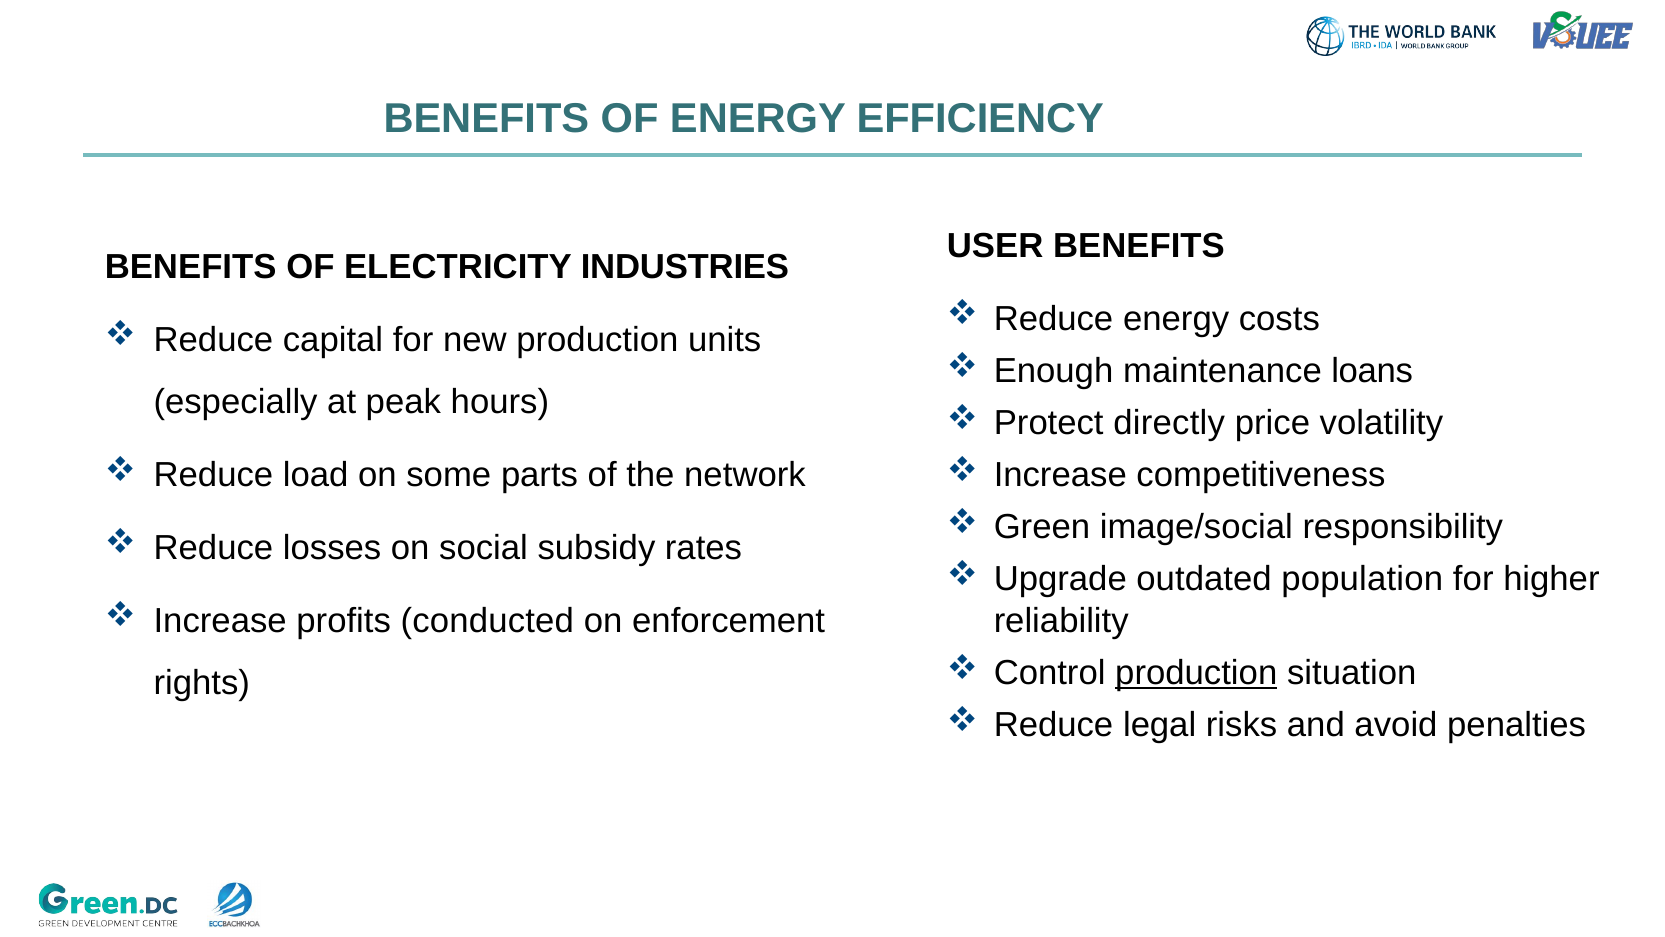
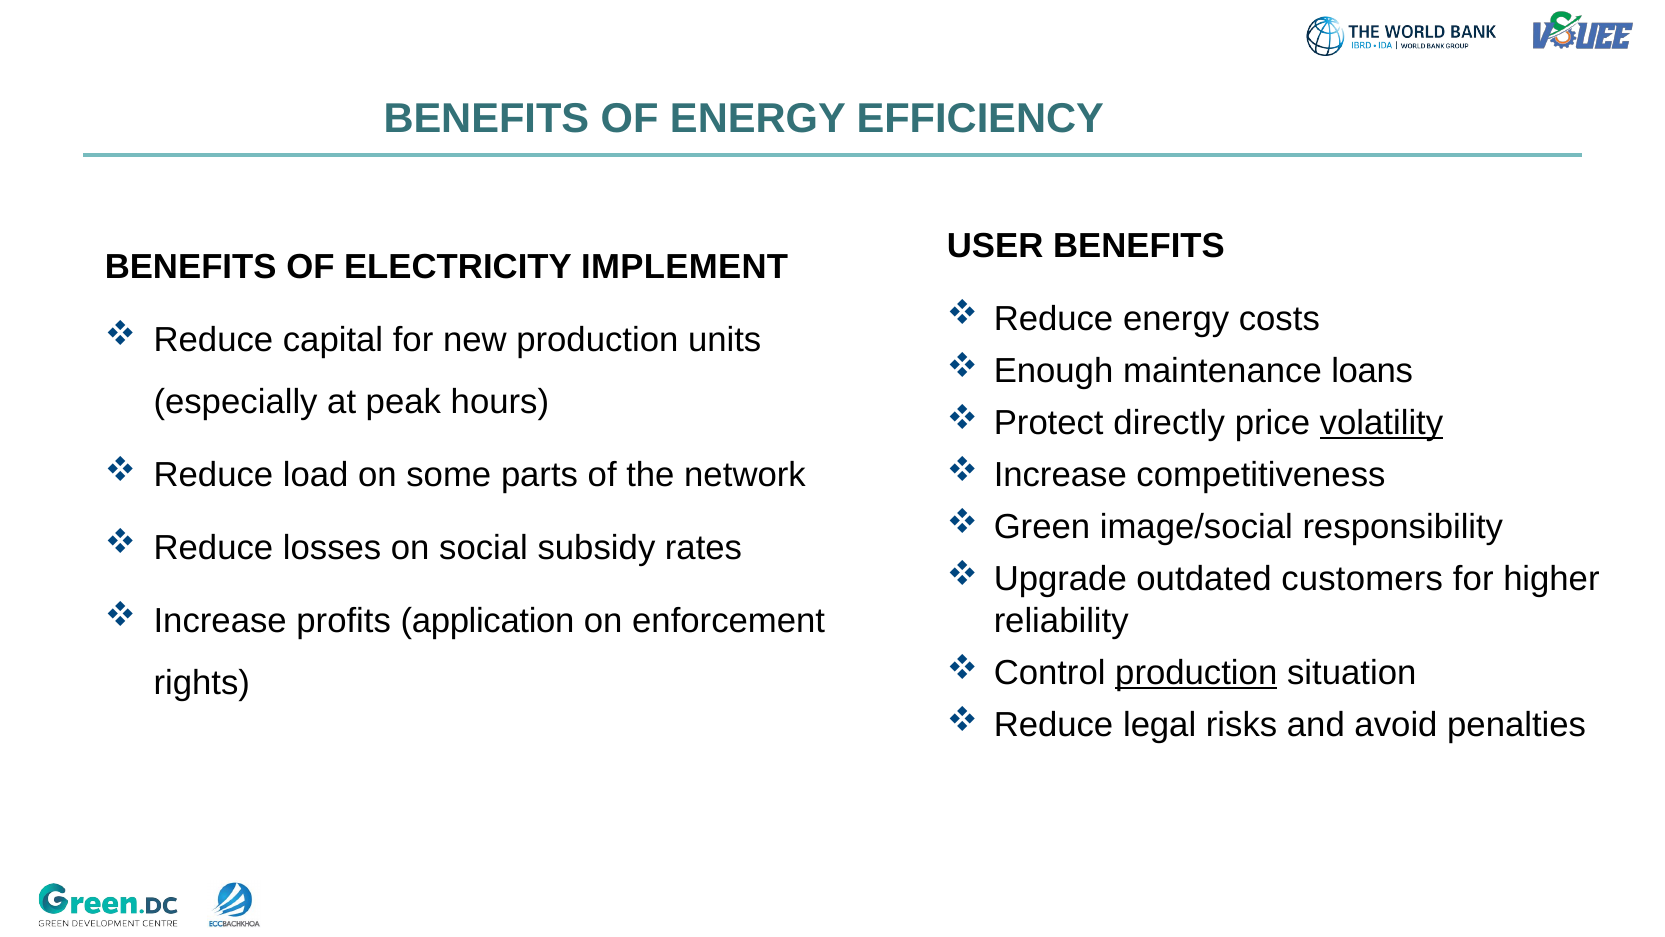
INDUSTRIES: INDUSTRIES -> IMPLEMENT
volatility underline: none -> present
population: population -> customers
conducted: conducted -> application
